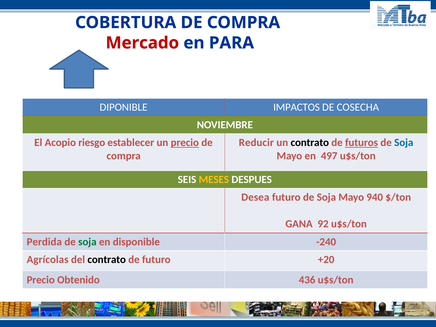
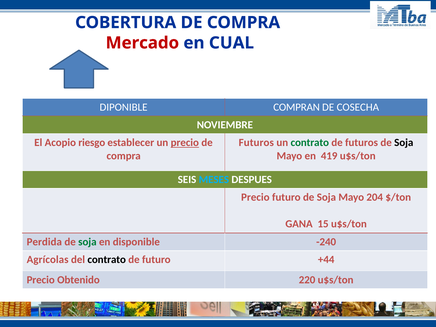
PARA: PARA -> CUAL
IMPACTOS: IMPACTOS -> COMPRAN
Reducir at (256, 142): Reducir -> Futuros
contrato at (310, 142) colour: black -> green
futuros at (362, 142) underline: present -> none
Soja at (404, 142) colour: blue -> black
497: 497 -> 419
MESES colour: yellow -> light blue
Desea at (255, 197): Desea -> Precio
940: 940 -> 204
92: 92 -> 15
+20: +20 -> +44
436: 436 -> 220
